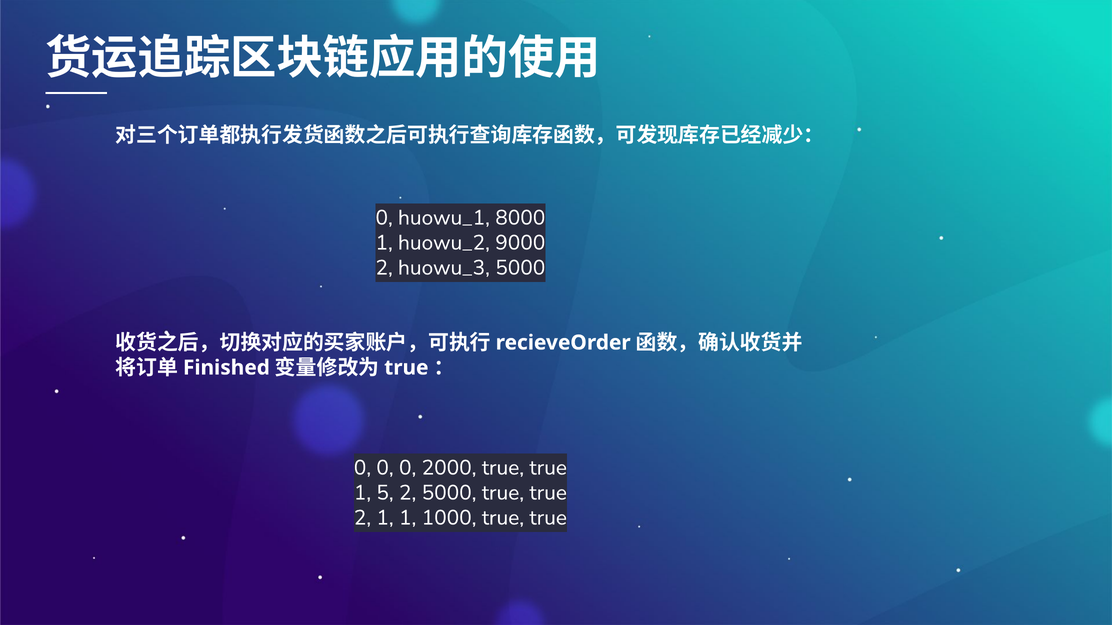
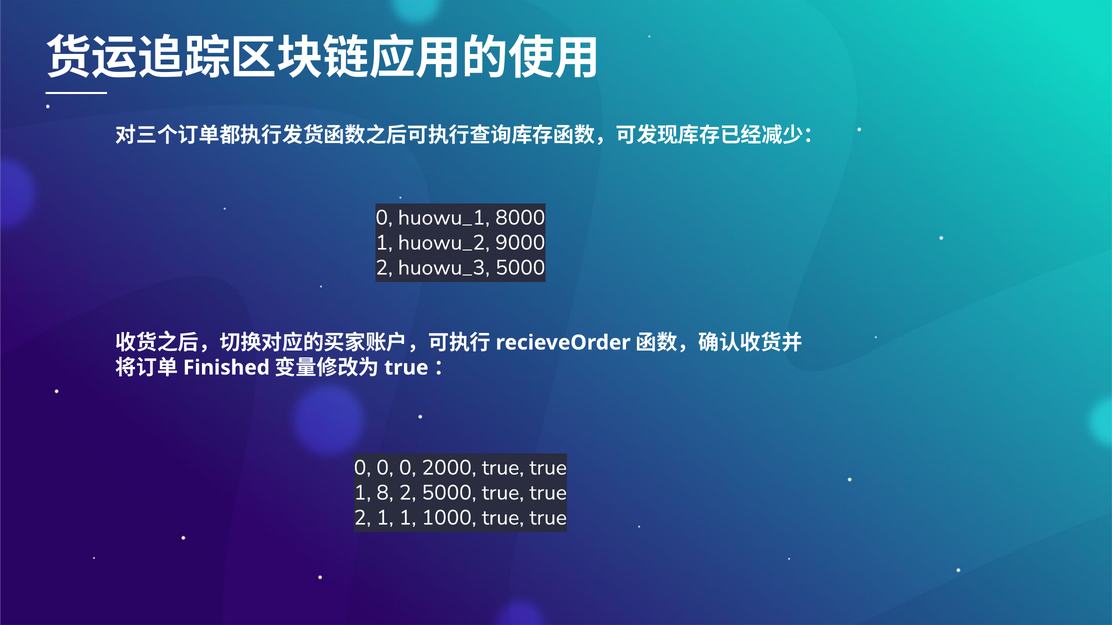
5: 5 -> 8
